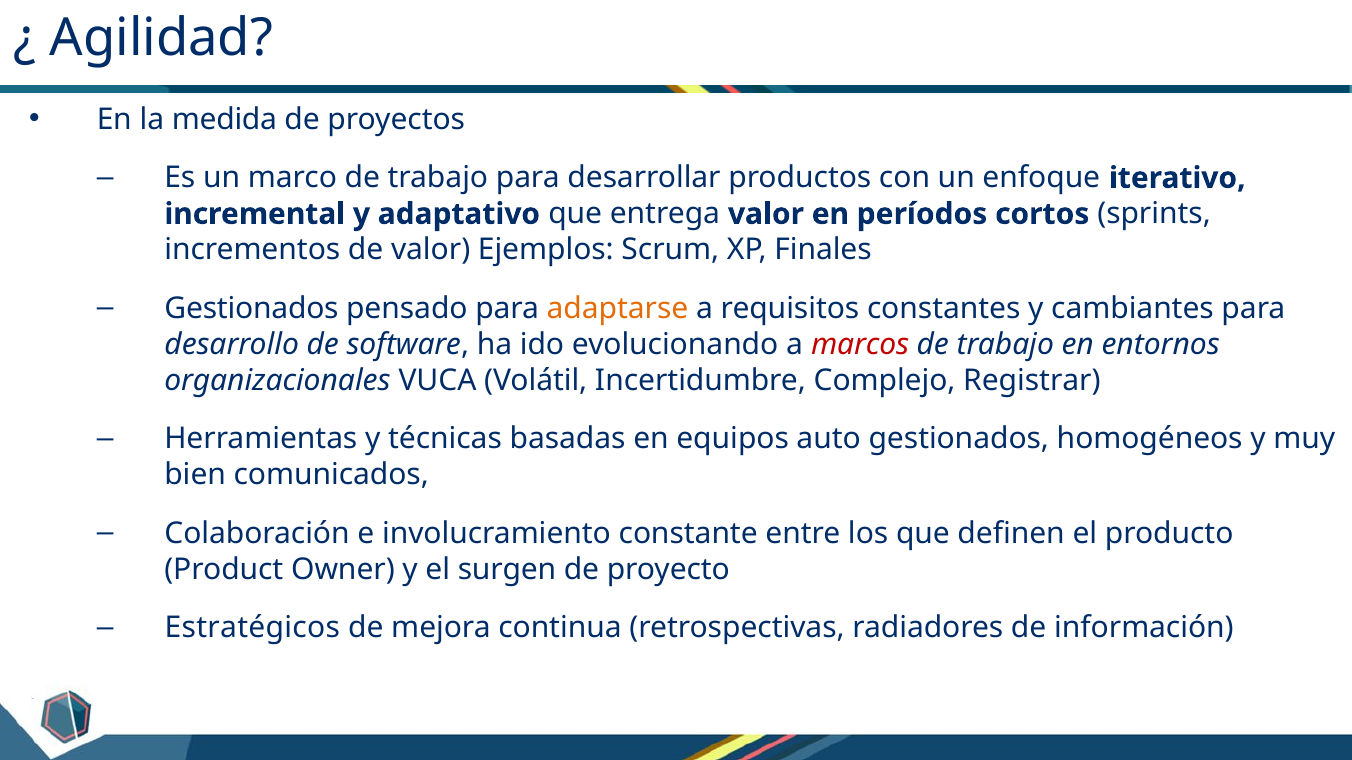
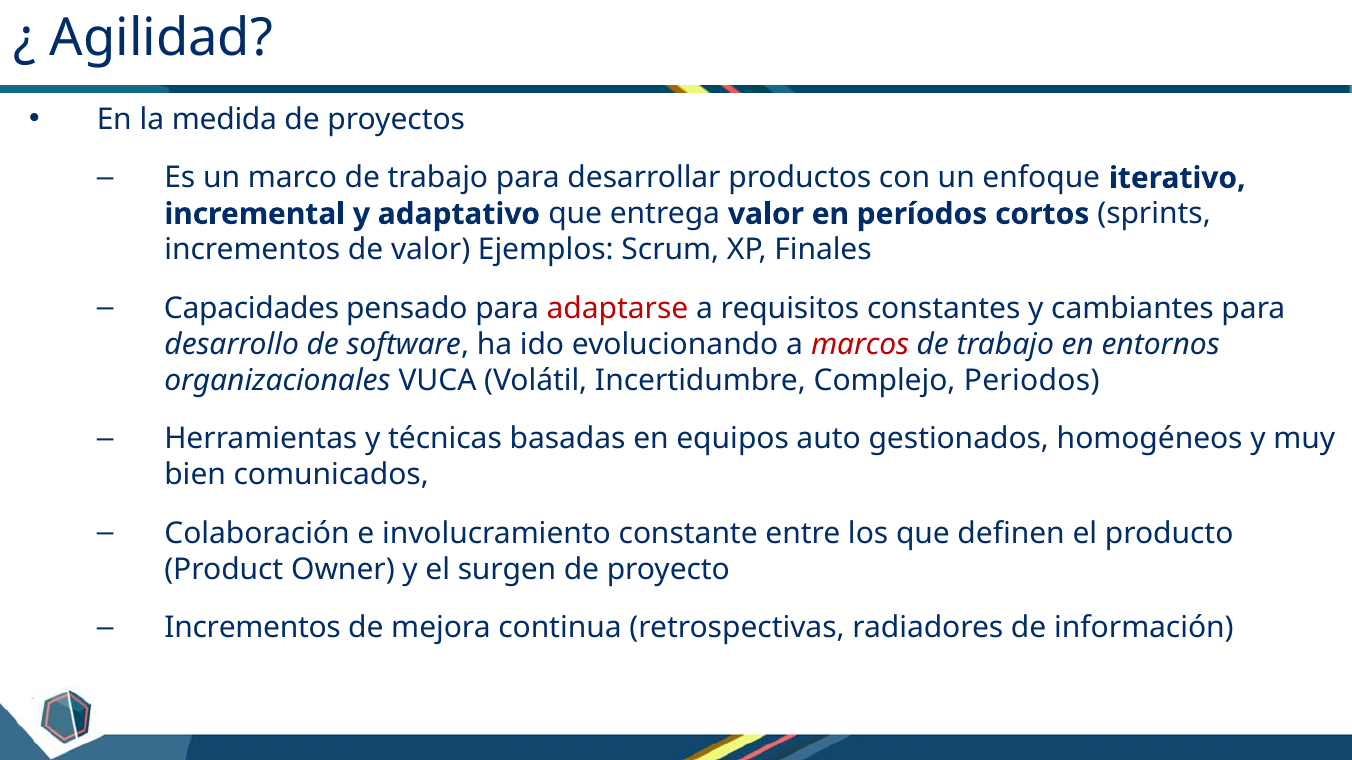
Gestionados at (252, 309): Gestionados -> Capacidades
adaptarse colour: orange -> red
Registrar: Registrar -> Periodos
Estratégicos at (252, 629): Estratégicos -> Incrementos
